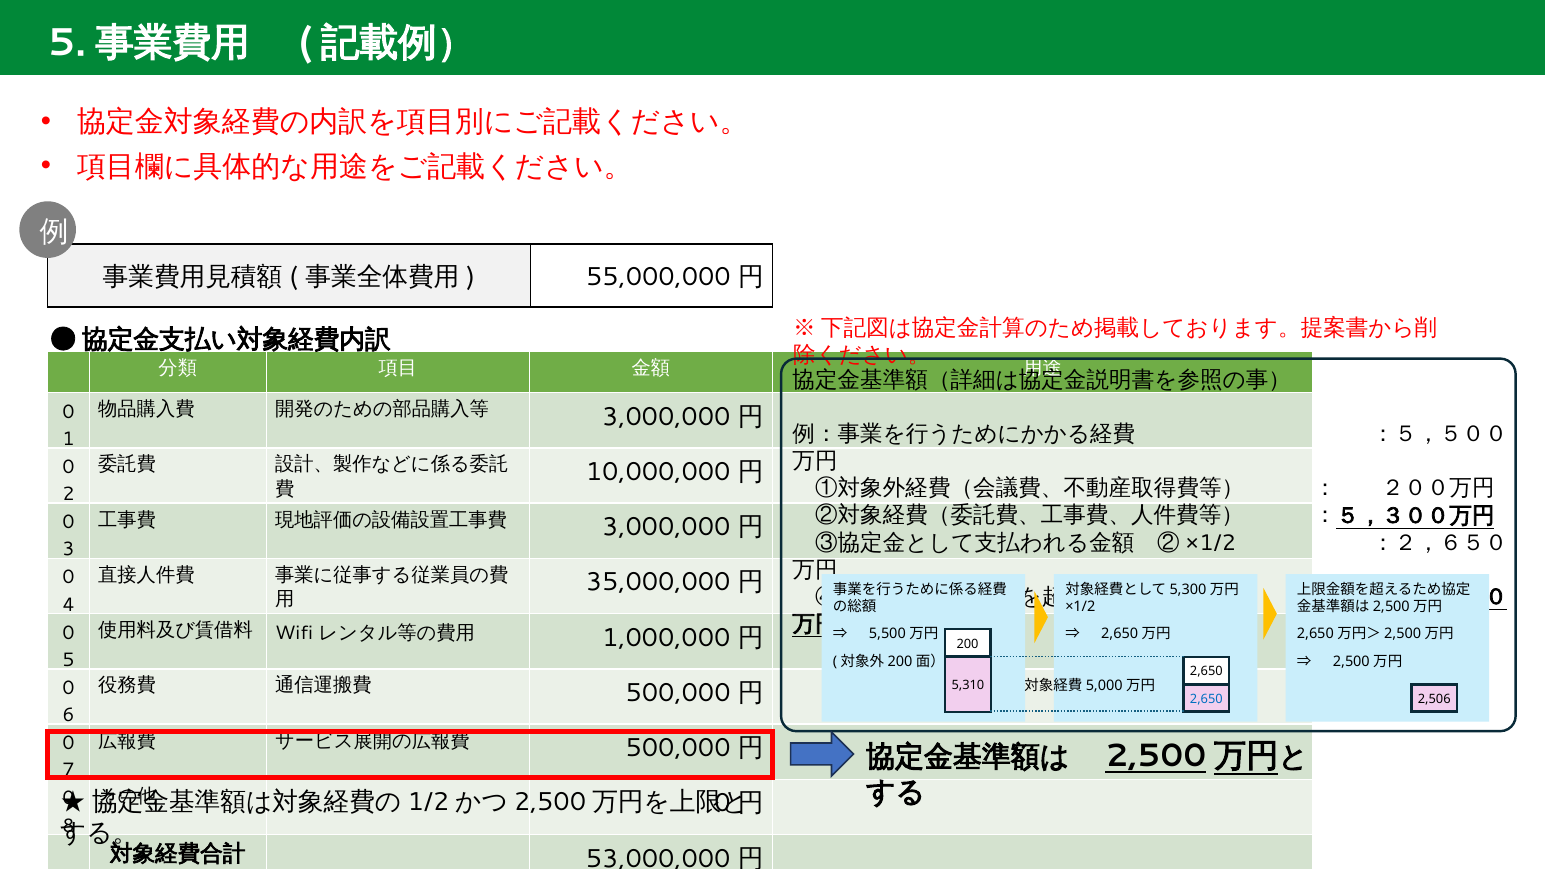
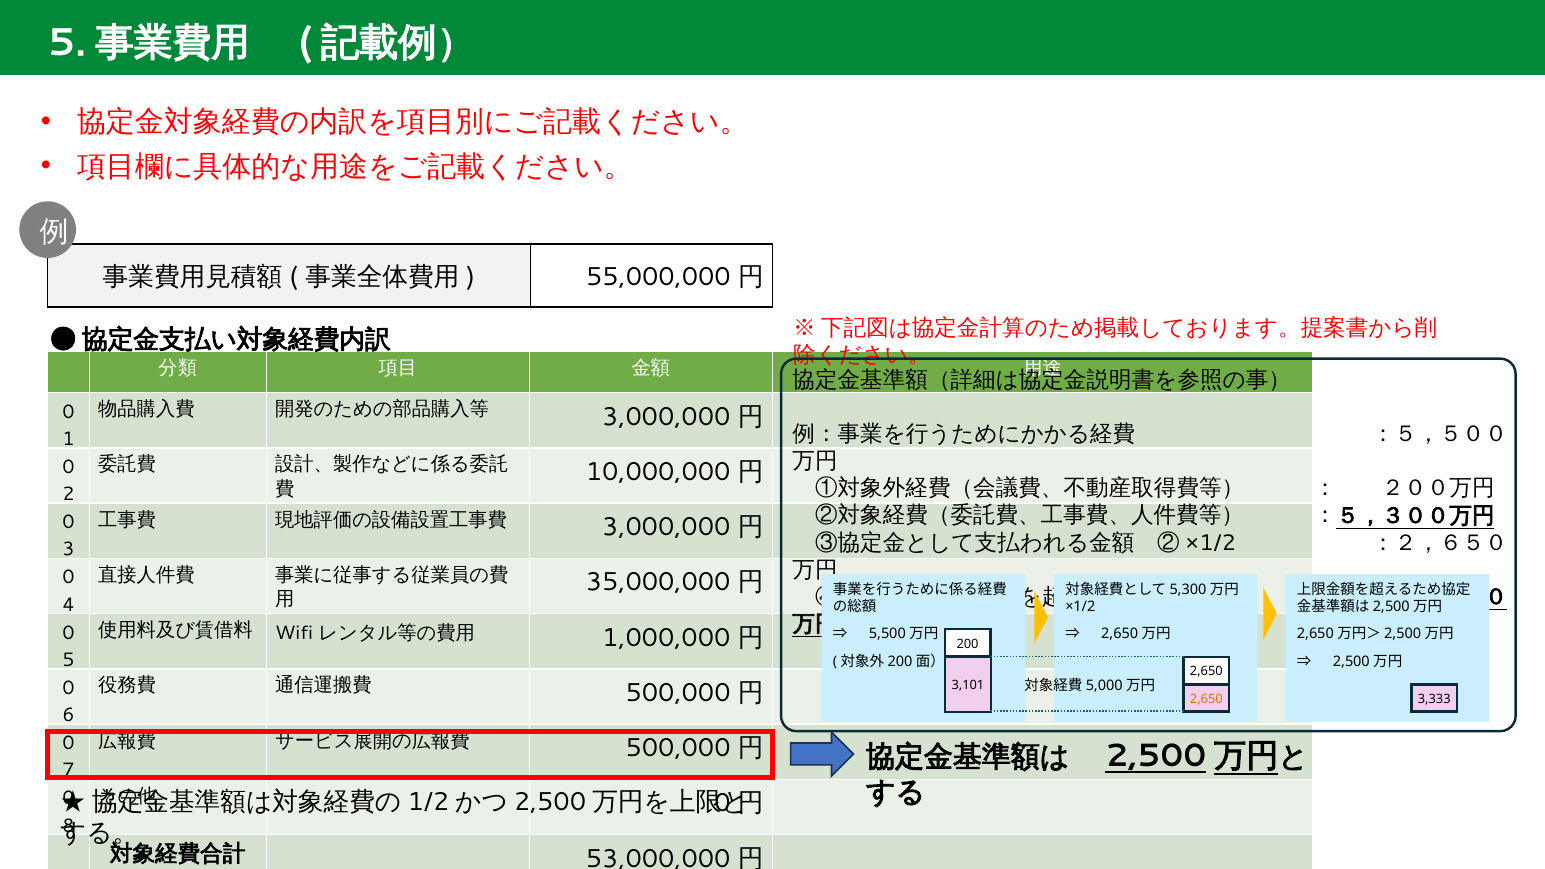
5,310: 5,310 -> 3,101
2,650 at (1206, 699) colour: blue -> orange
2,506: 2,506 -> 3,333
